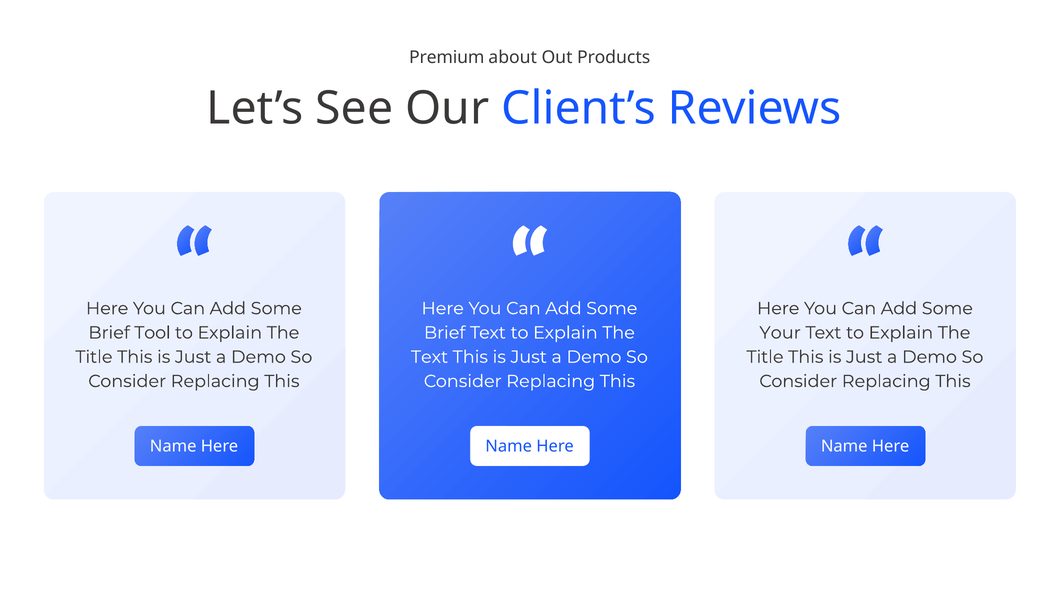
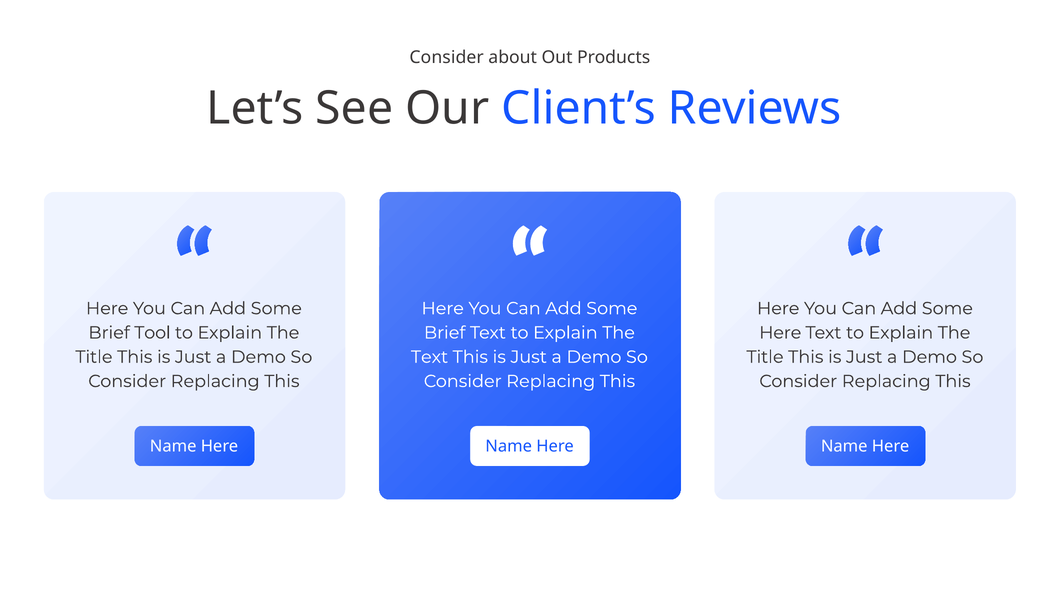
Premium at (447, 58): Premium -> Consider
Your at (780, 333): Your -> Here
